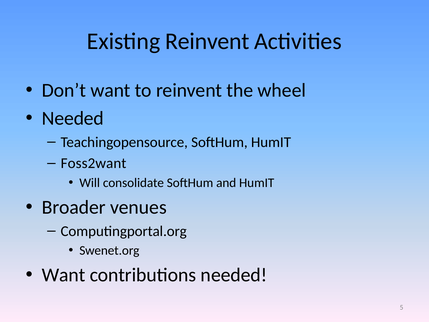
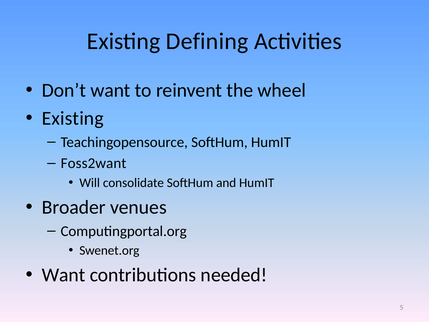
Existing Reinvent: Reinvent -> Defining
Needed at (73, 118): Needed -> Existing
